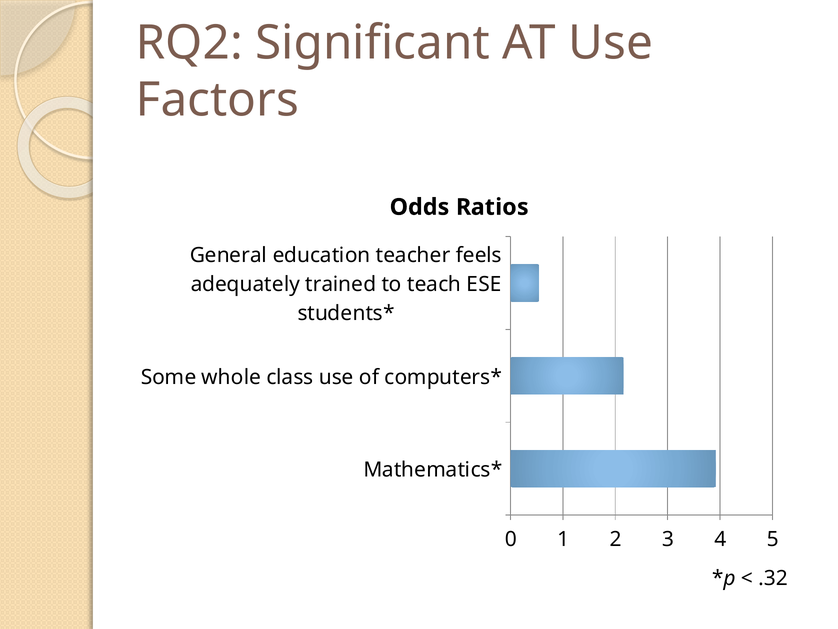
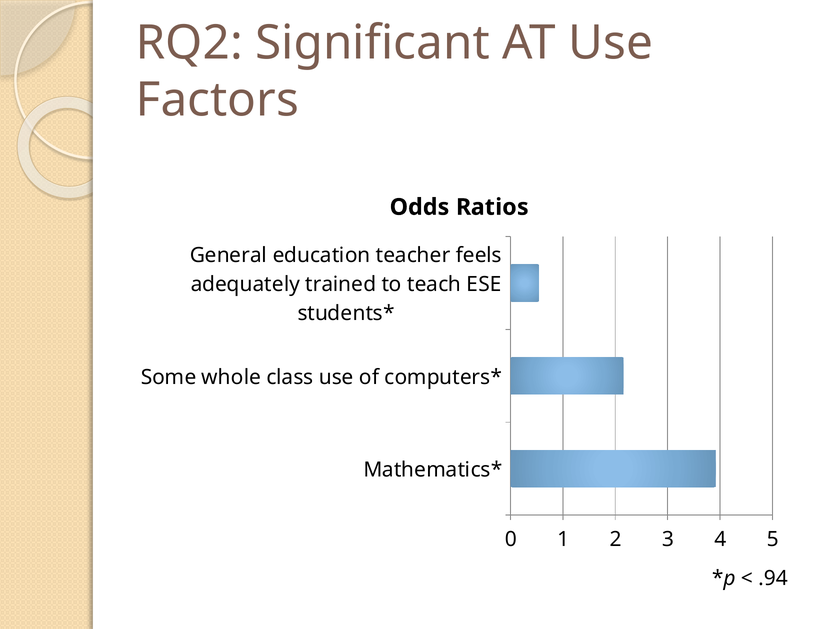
.32: .32 -> .94
